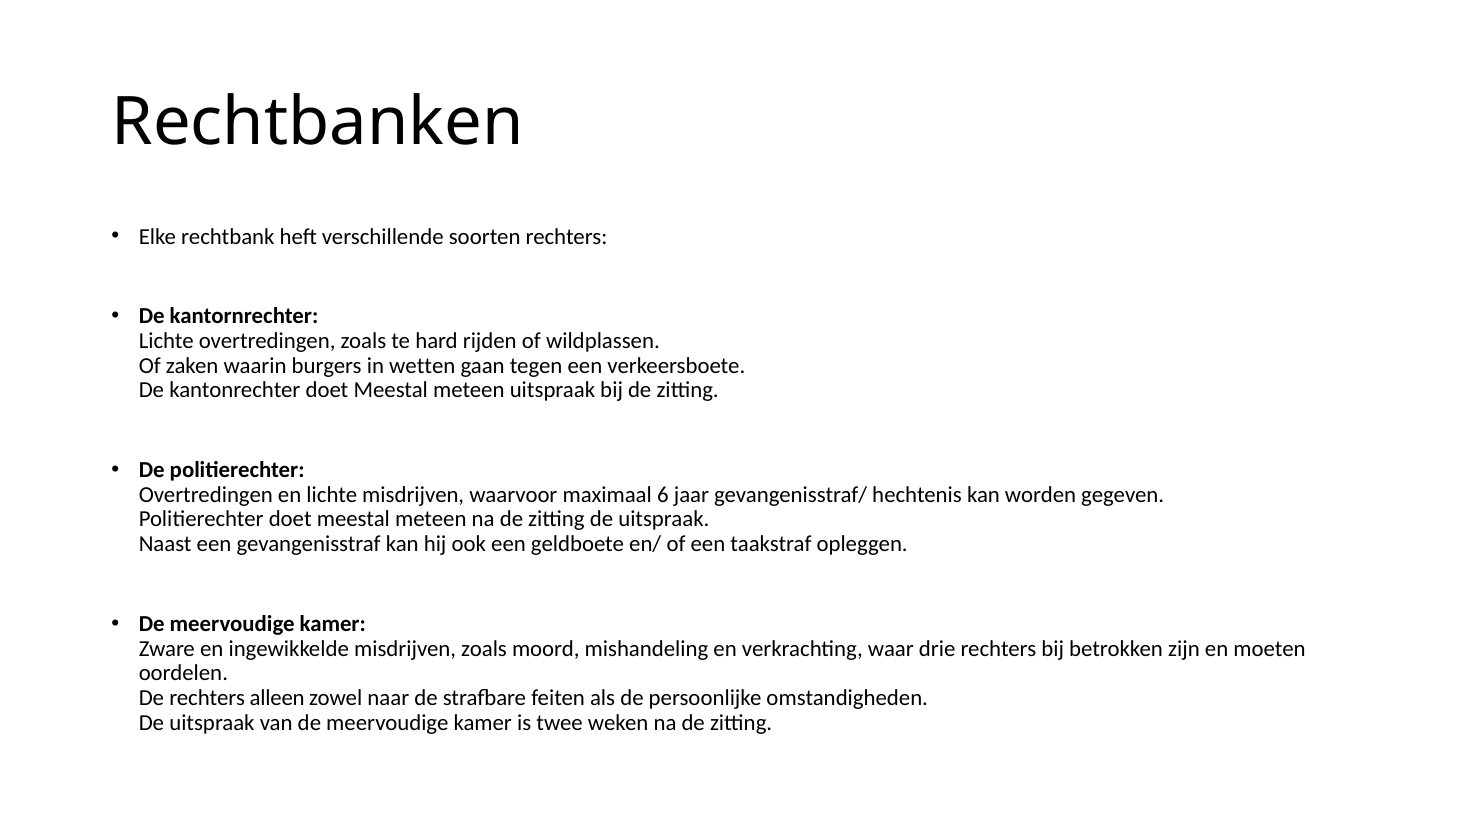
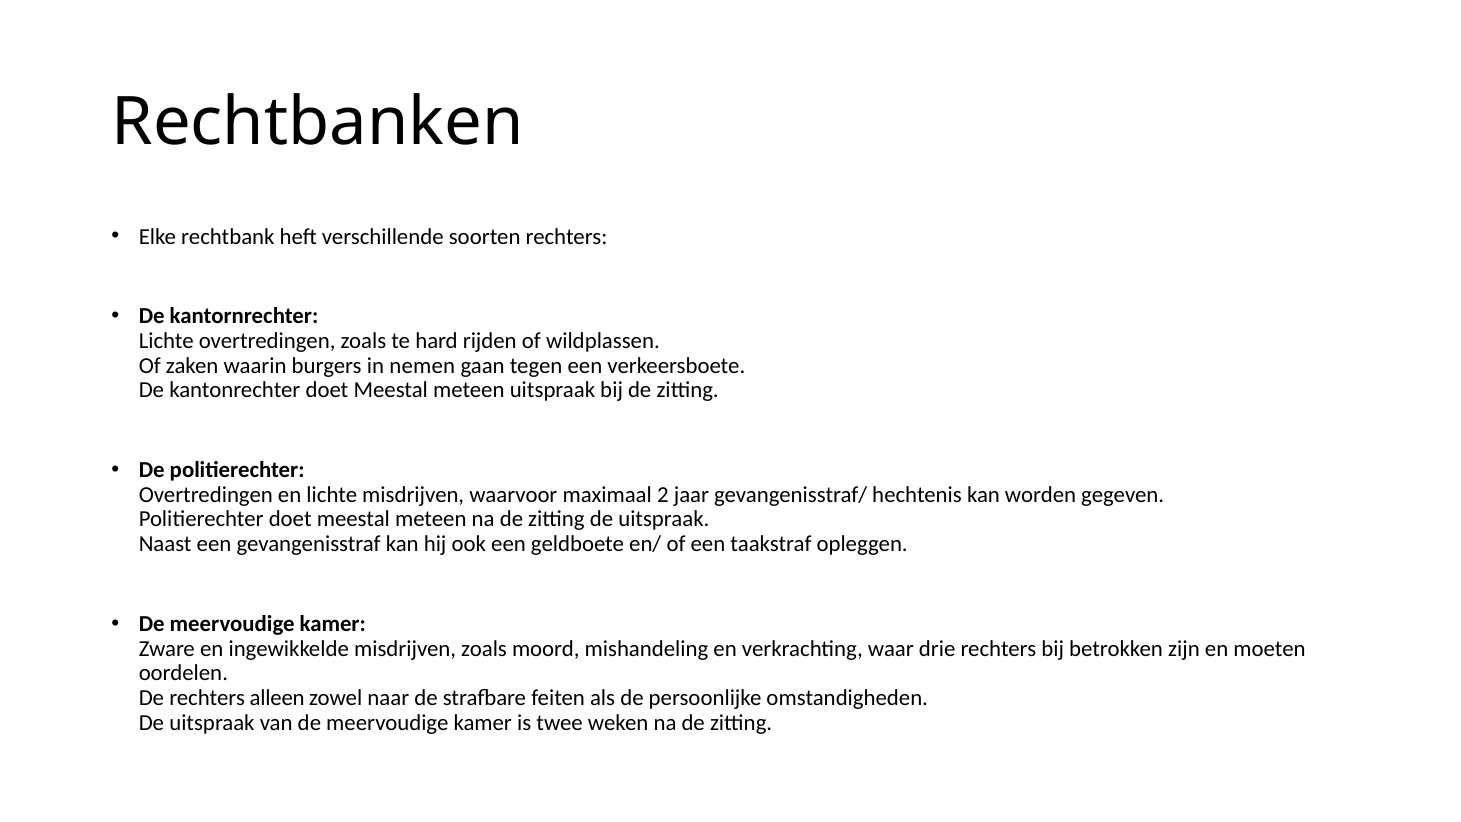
wetten: wetten -> nemen
6: 6 -> 2
